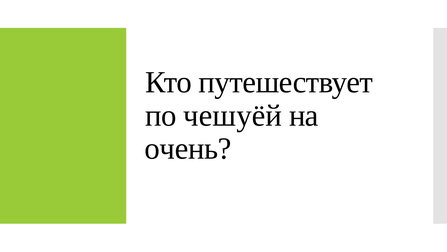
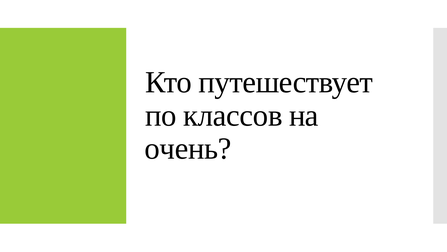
чешуёй: чешуёй -> классов
